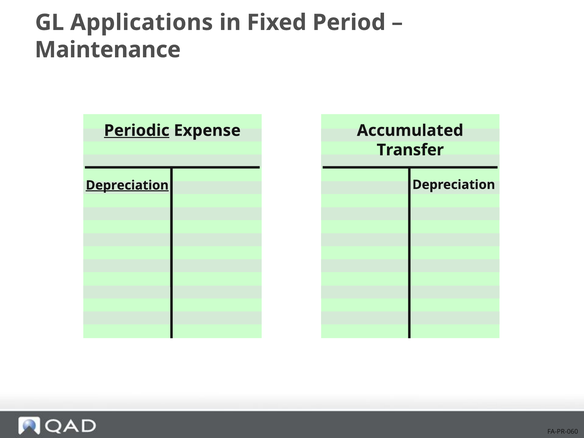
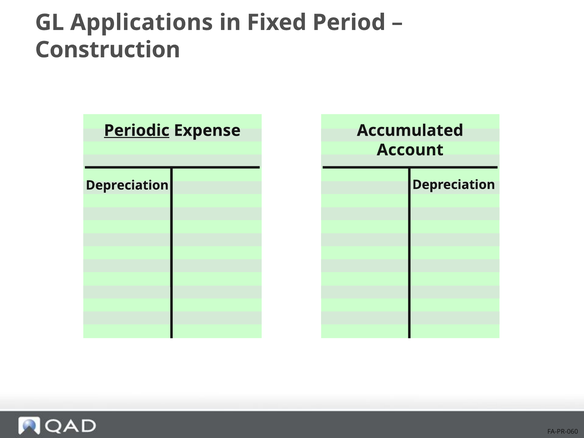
Maintenance: Maintenance -> Construction
Transfer: Transfer -> Account
Depreciation at (127, 185) underline: present -> none
